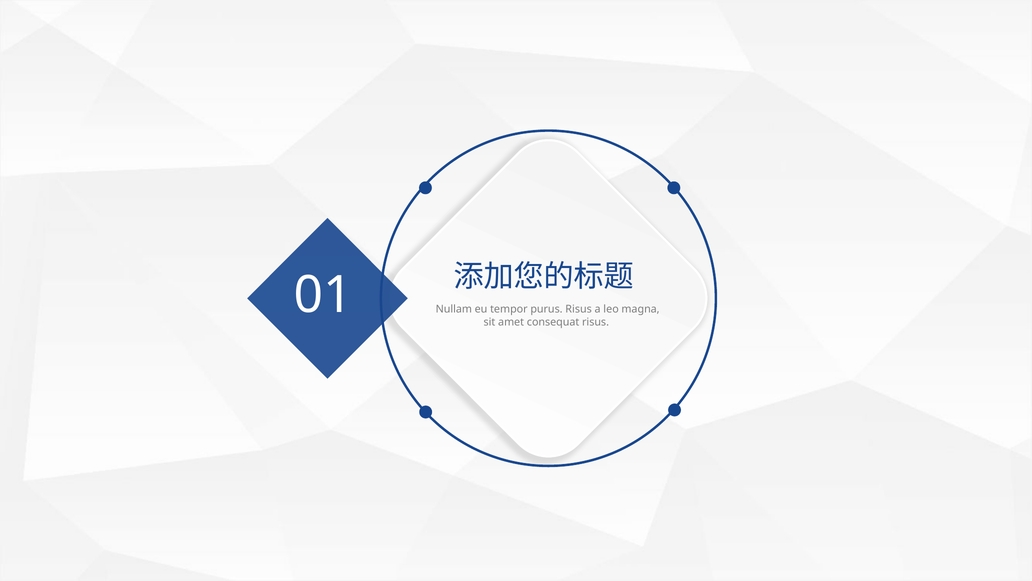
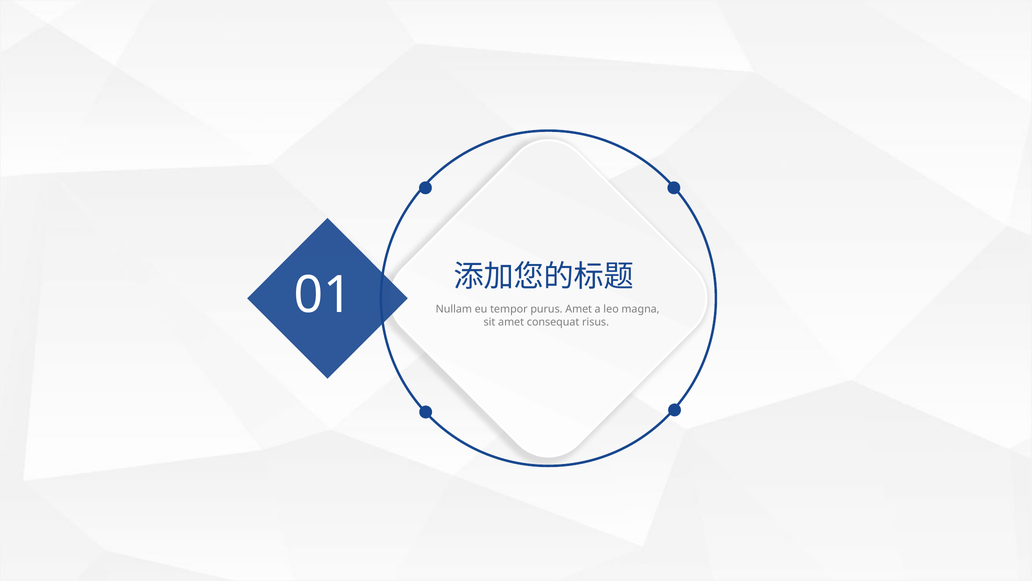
purus Risus: Risus -> Amet
